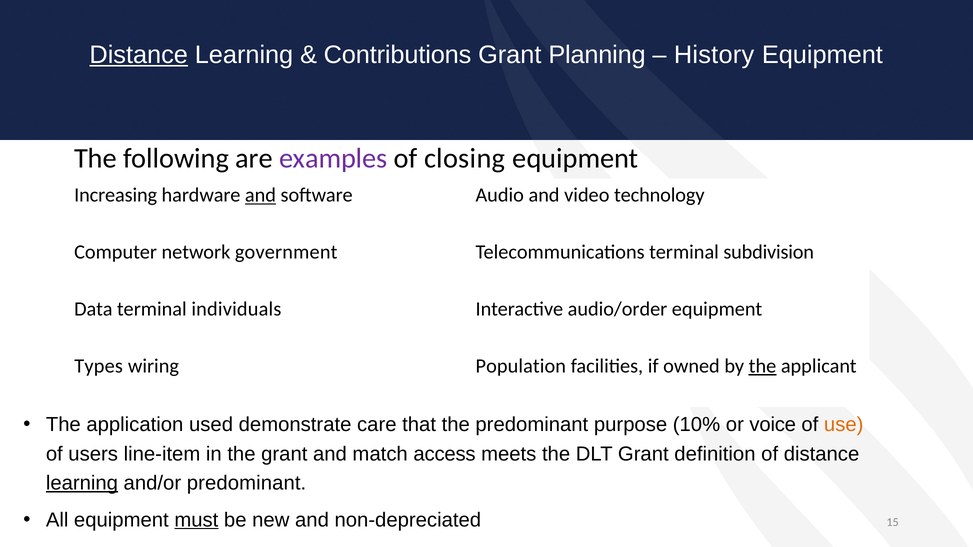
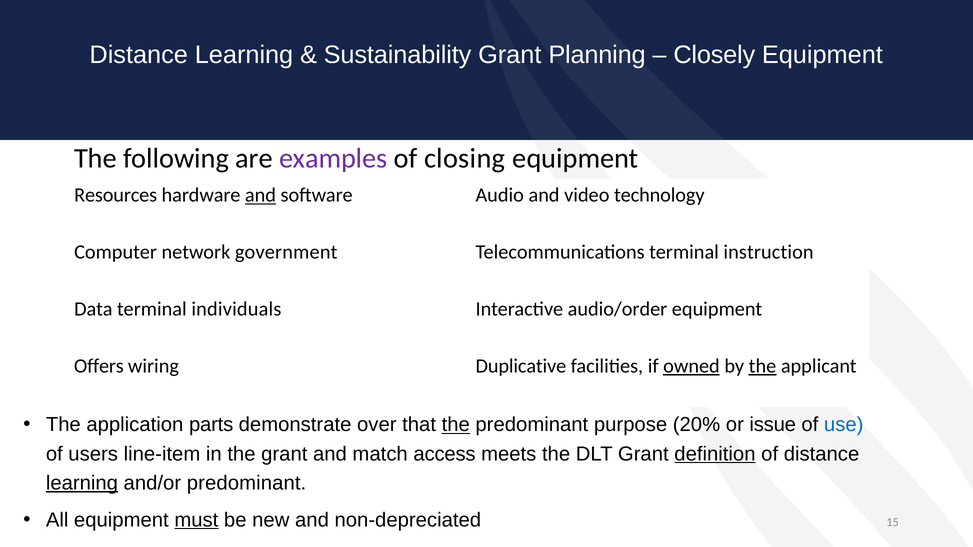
Distance at (139, 55) underline: present -> none
Contributions: Contributions -> Sustainability
History: History -> Closely
Increasing: Increasing -> Resources
subdivision: subdivision -> instruction
Types: Types -> Offers
Population: Population -> Duplicative
owned underline: none -> present
used: used -> parts
care: care -> over
the at (456, 425) underline: none -> present
10%: 10% -> 20%
voice: voice -> issue
use colour: orange -> blue
definition underline: none -> present
